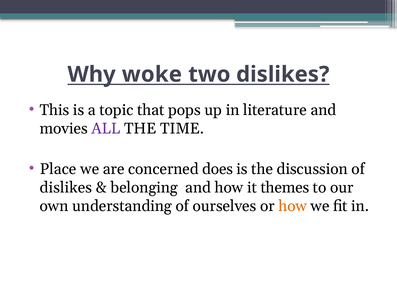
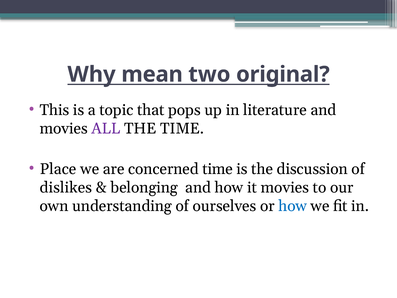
woke: woke -> mean
two dislikes: dislikes -> original
concerned does: does -> time
it themes: themes -> movies
how at (293, 206) colour: orange -> blue
